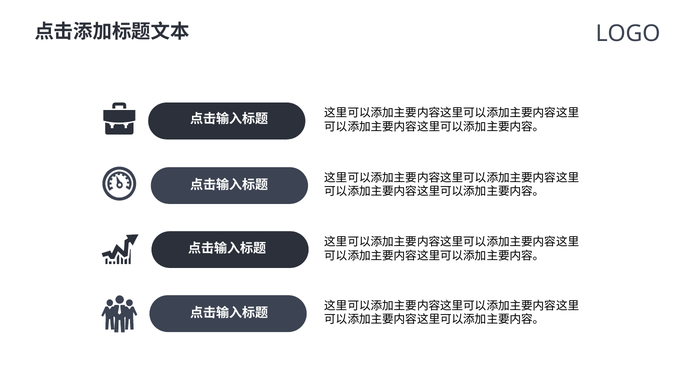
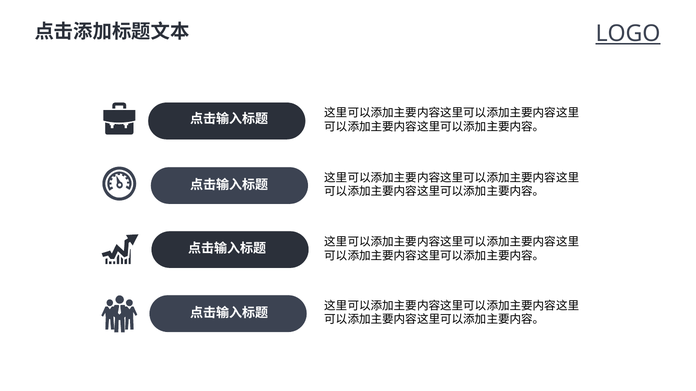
LOGO underline: none -> present
